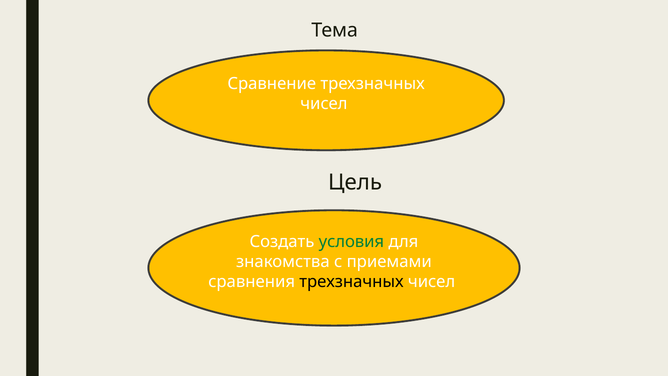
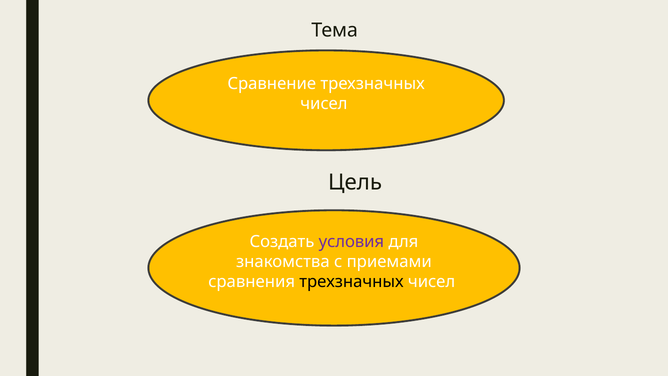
условия colour: green -> purple
